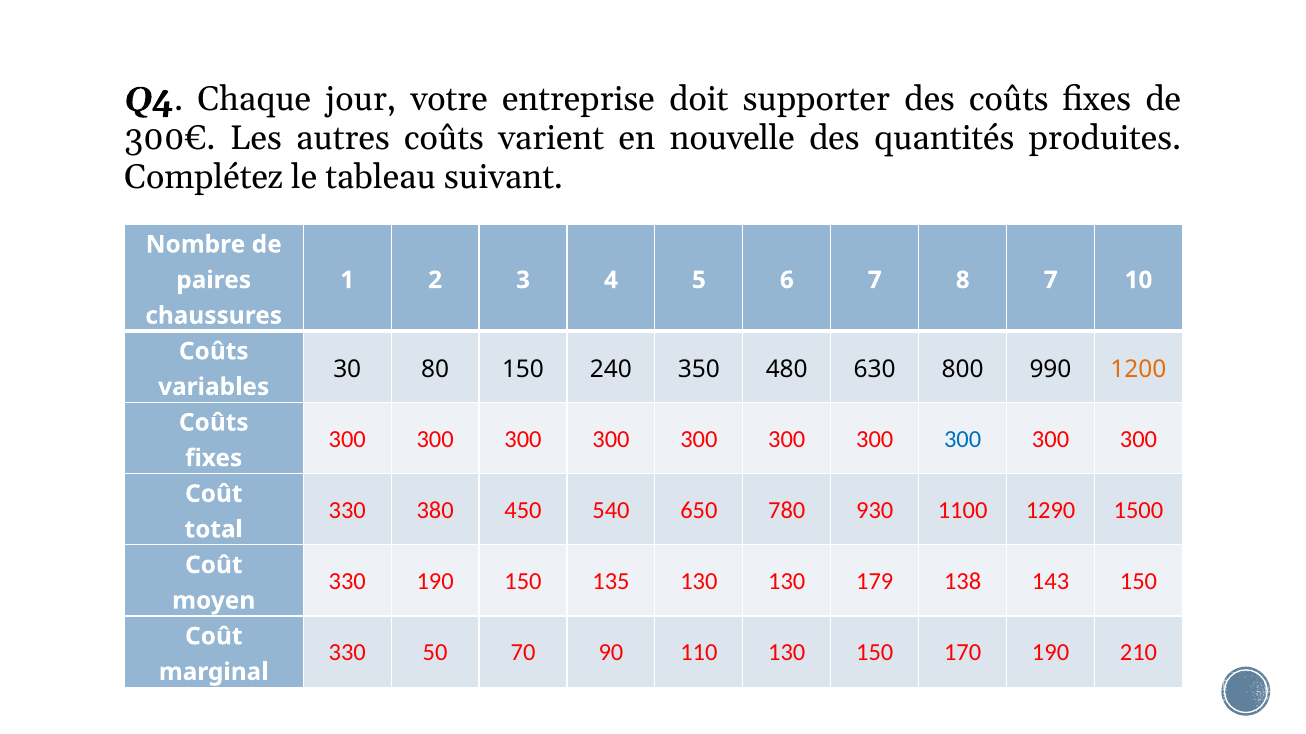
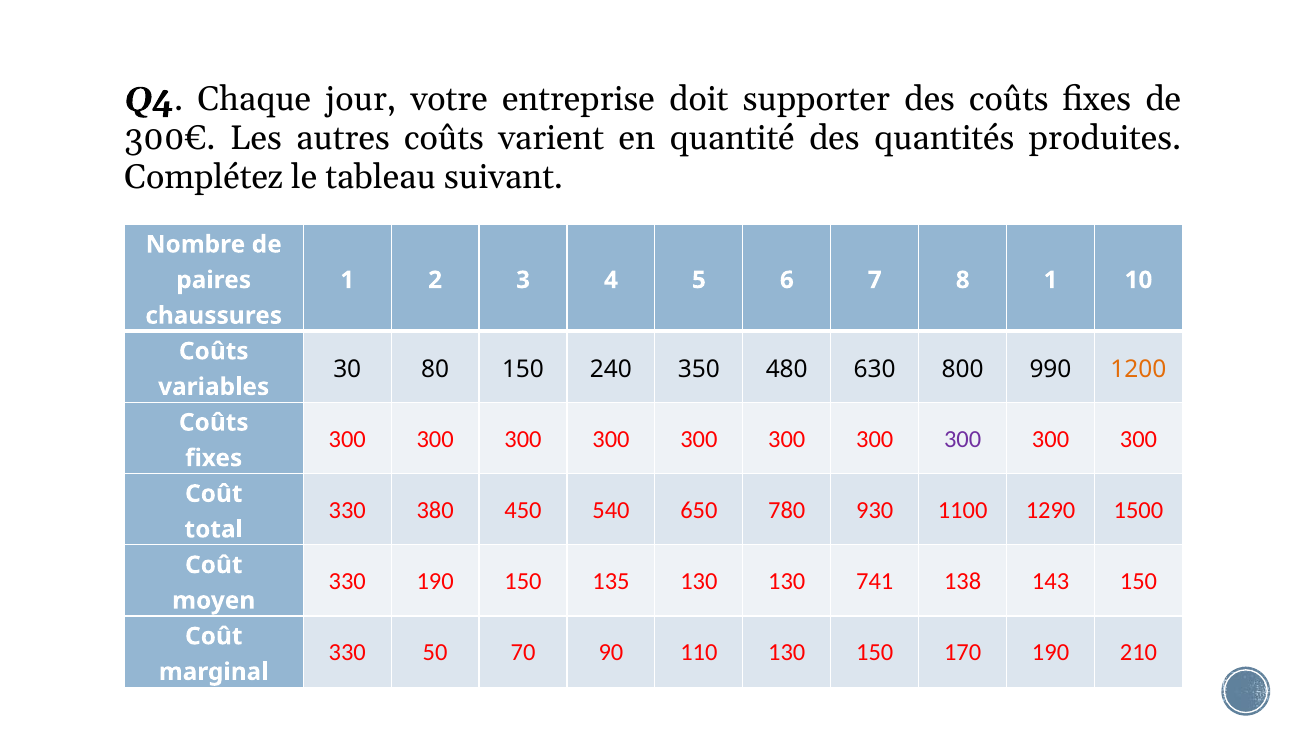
nouvelle: nouvelle -> quantité
8 7: 7 -> 1
300 at (963, 440) colour: blue -> purple
179: 179 -> 741
